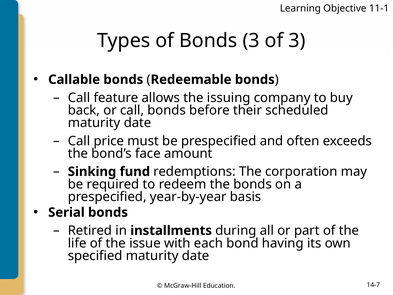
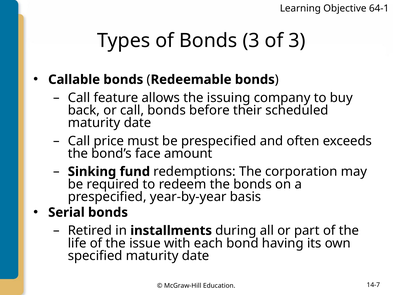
11-1: 11-1 -> 64-1
